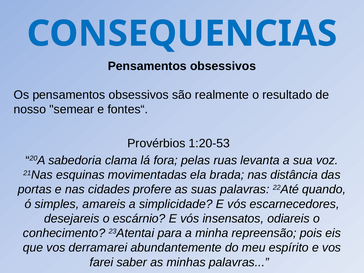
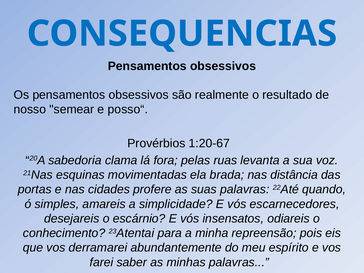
fontes“: fontes“ -> posso“
1:20-53: 1:20-53 -> 1:20-67
